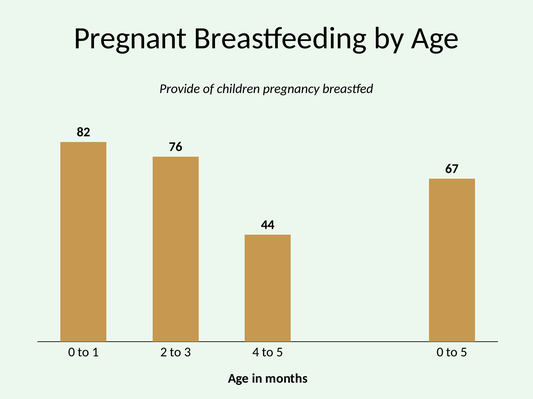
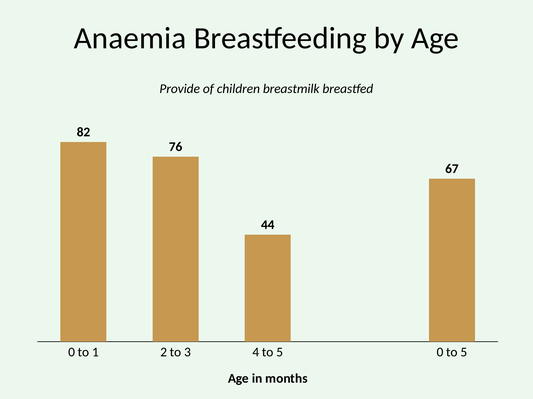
Pregnant: Pregnant -> Anaemia
pregnancy: pregnancy -> breastmilk
